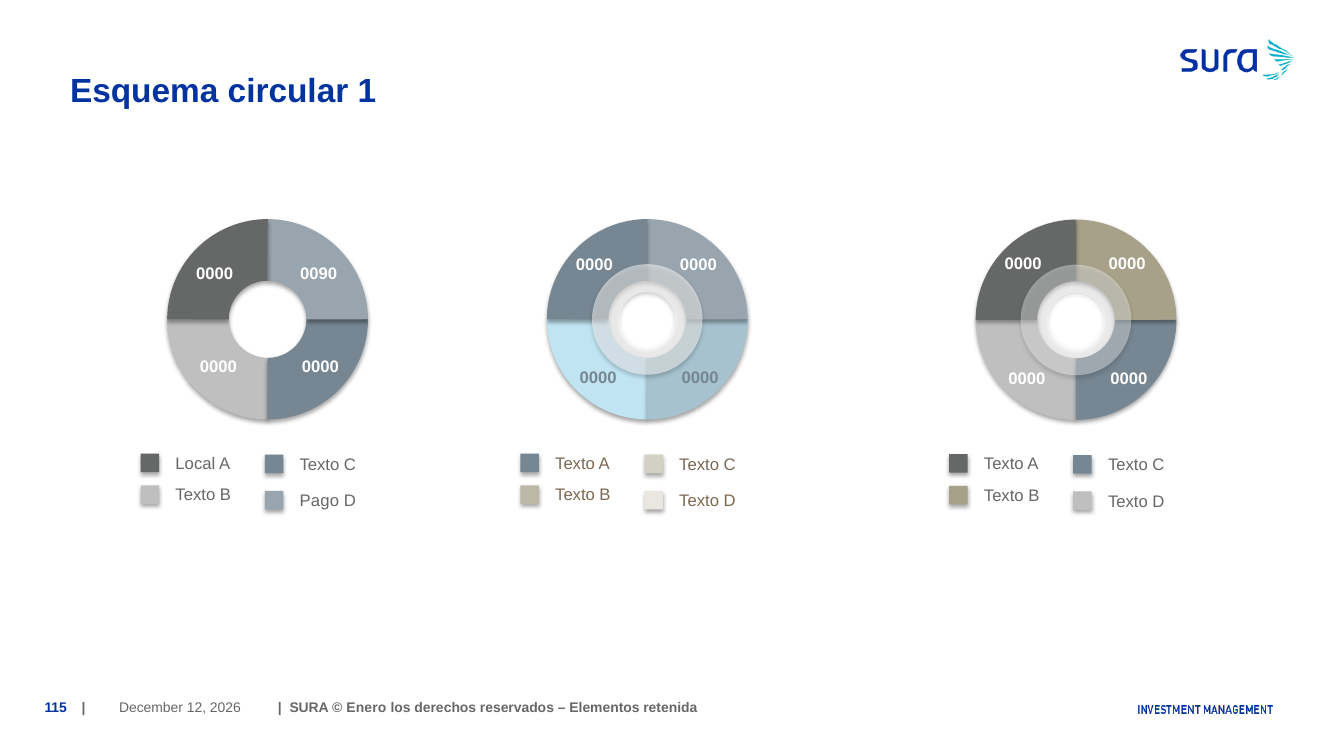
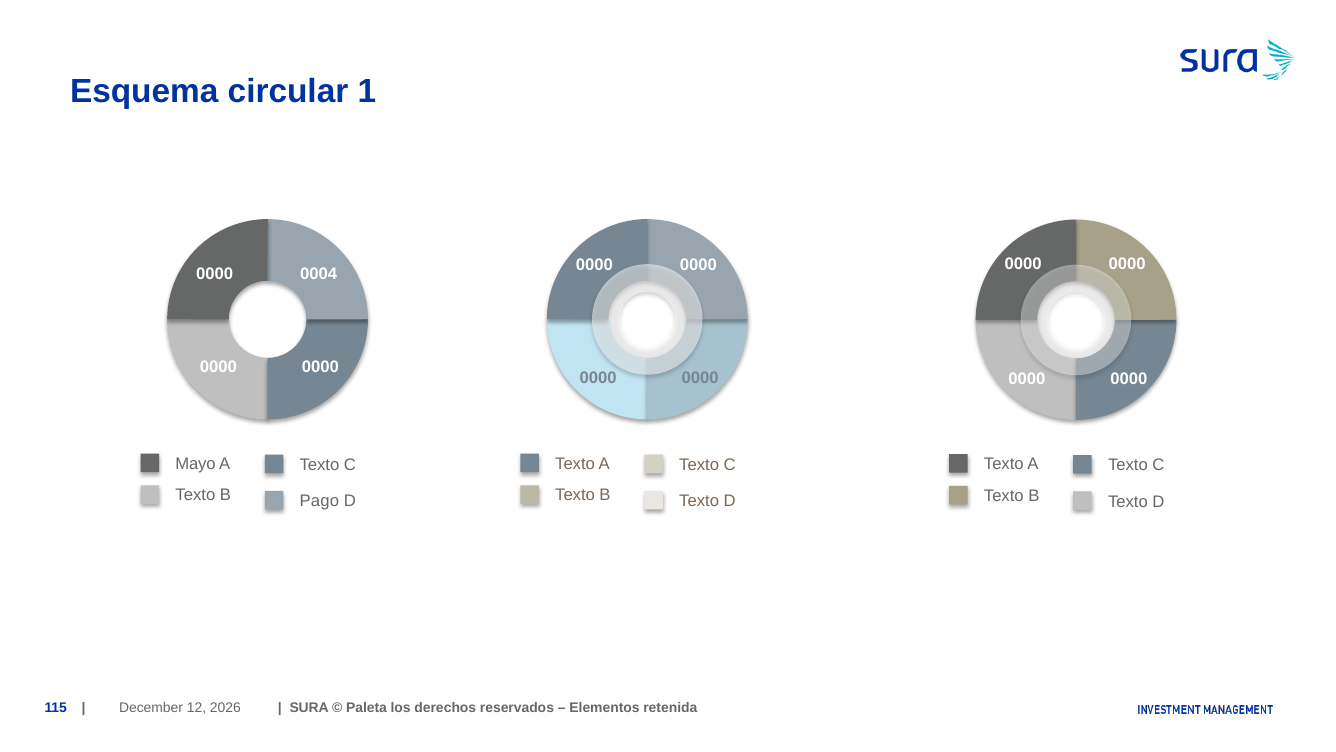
0090: 0090 -> 0004
Local: Local -> Mayo
Enero: Enero -> Paleta
